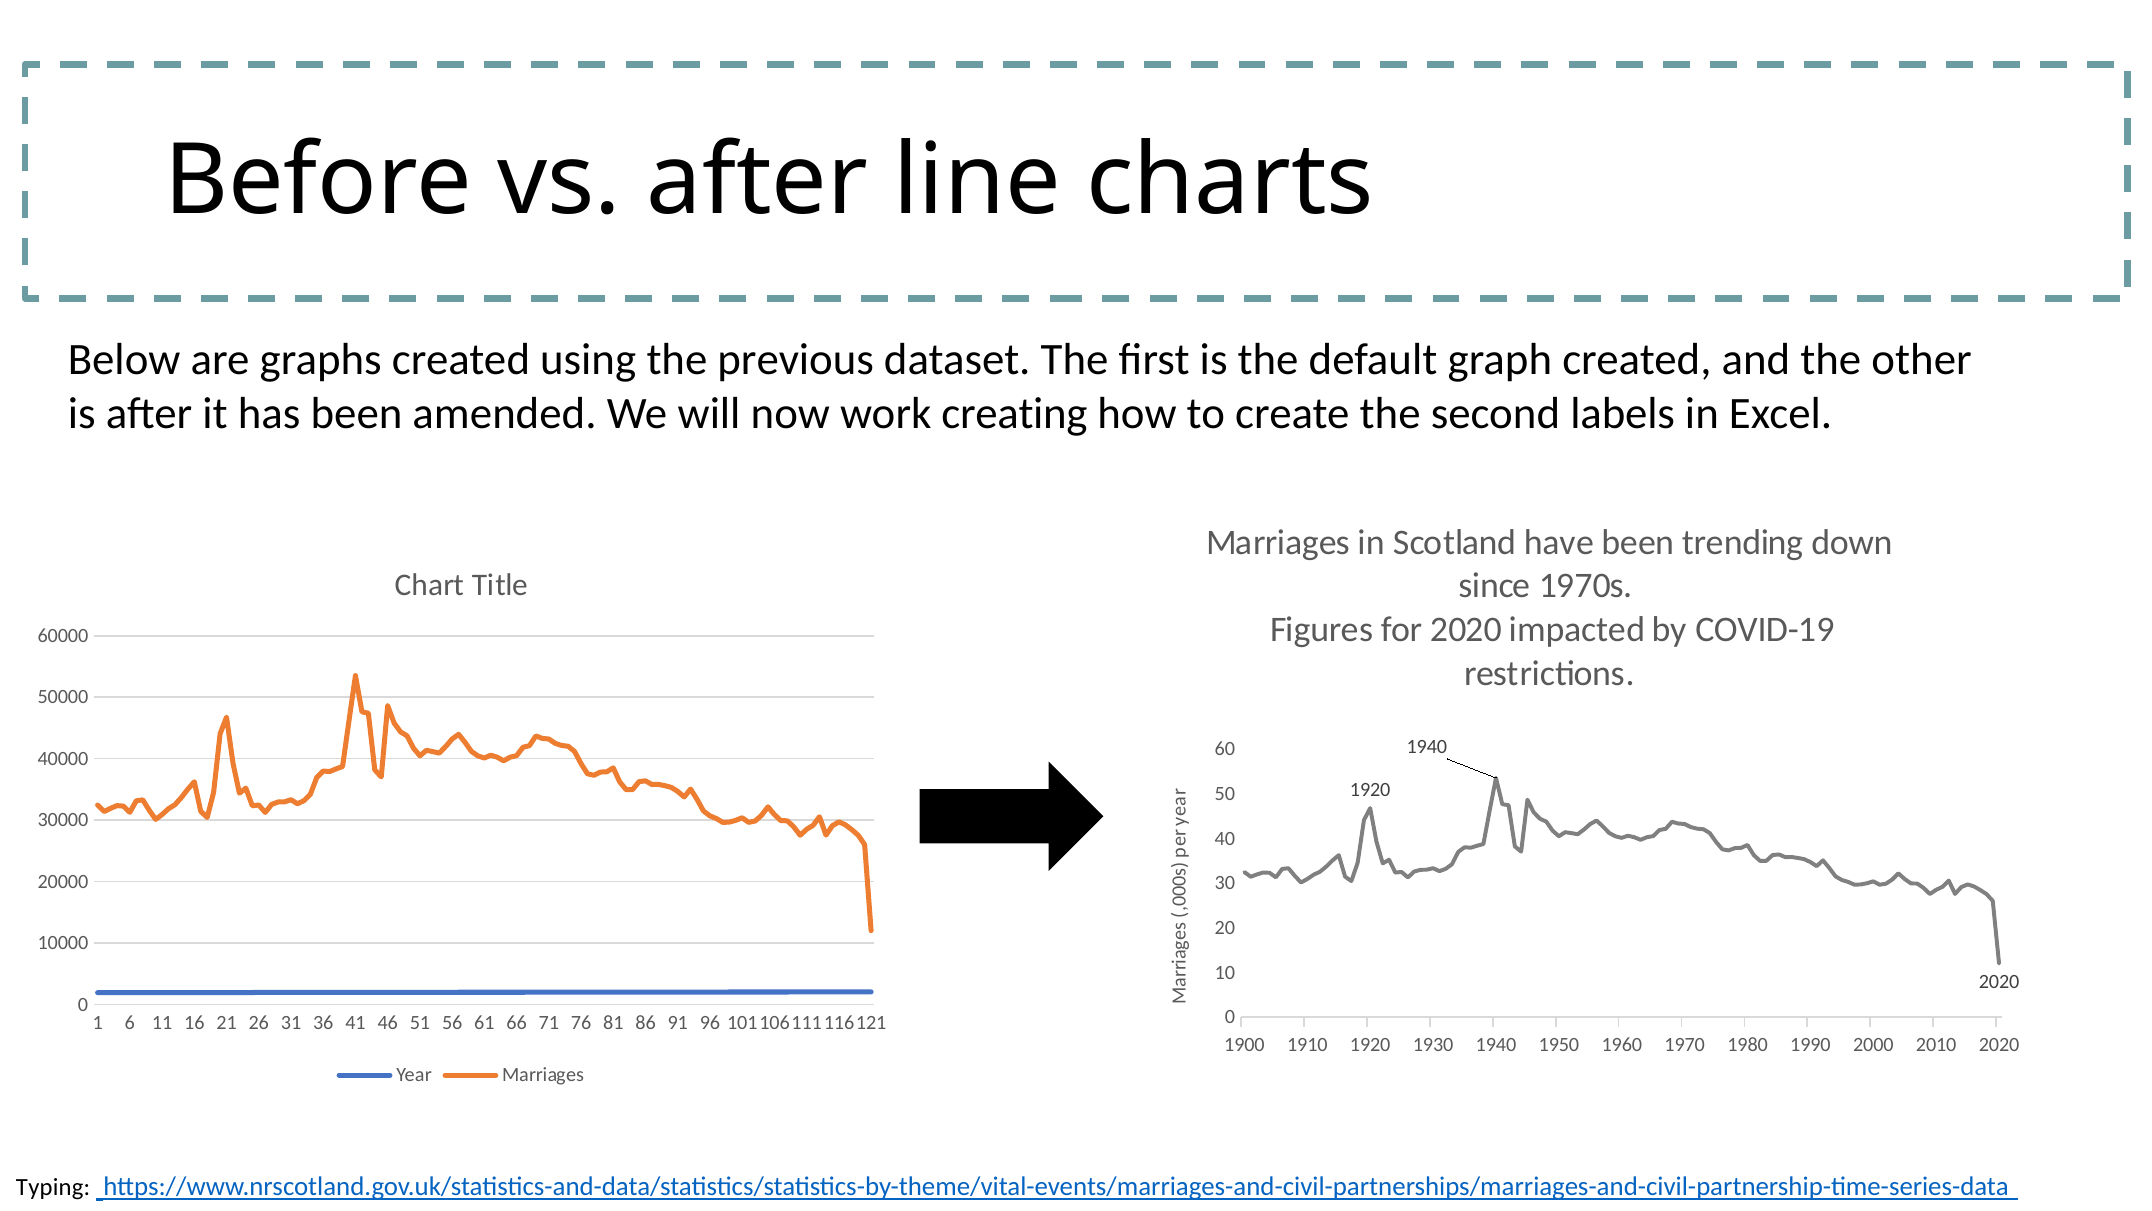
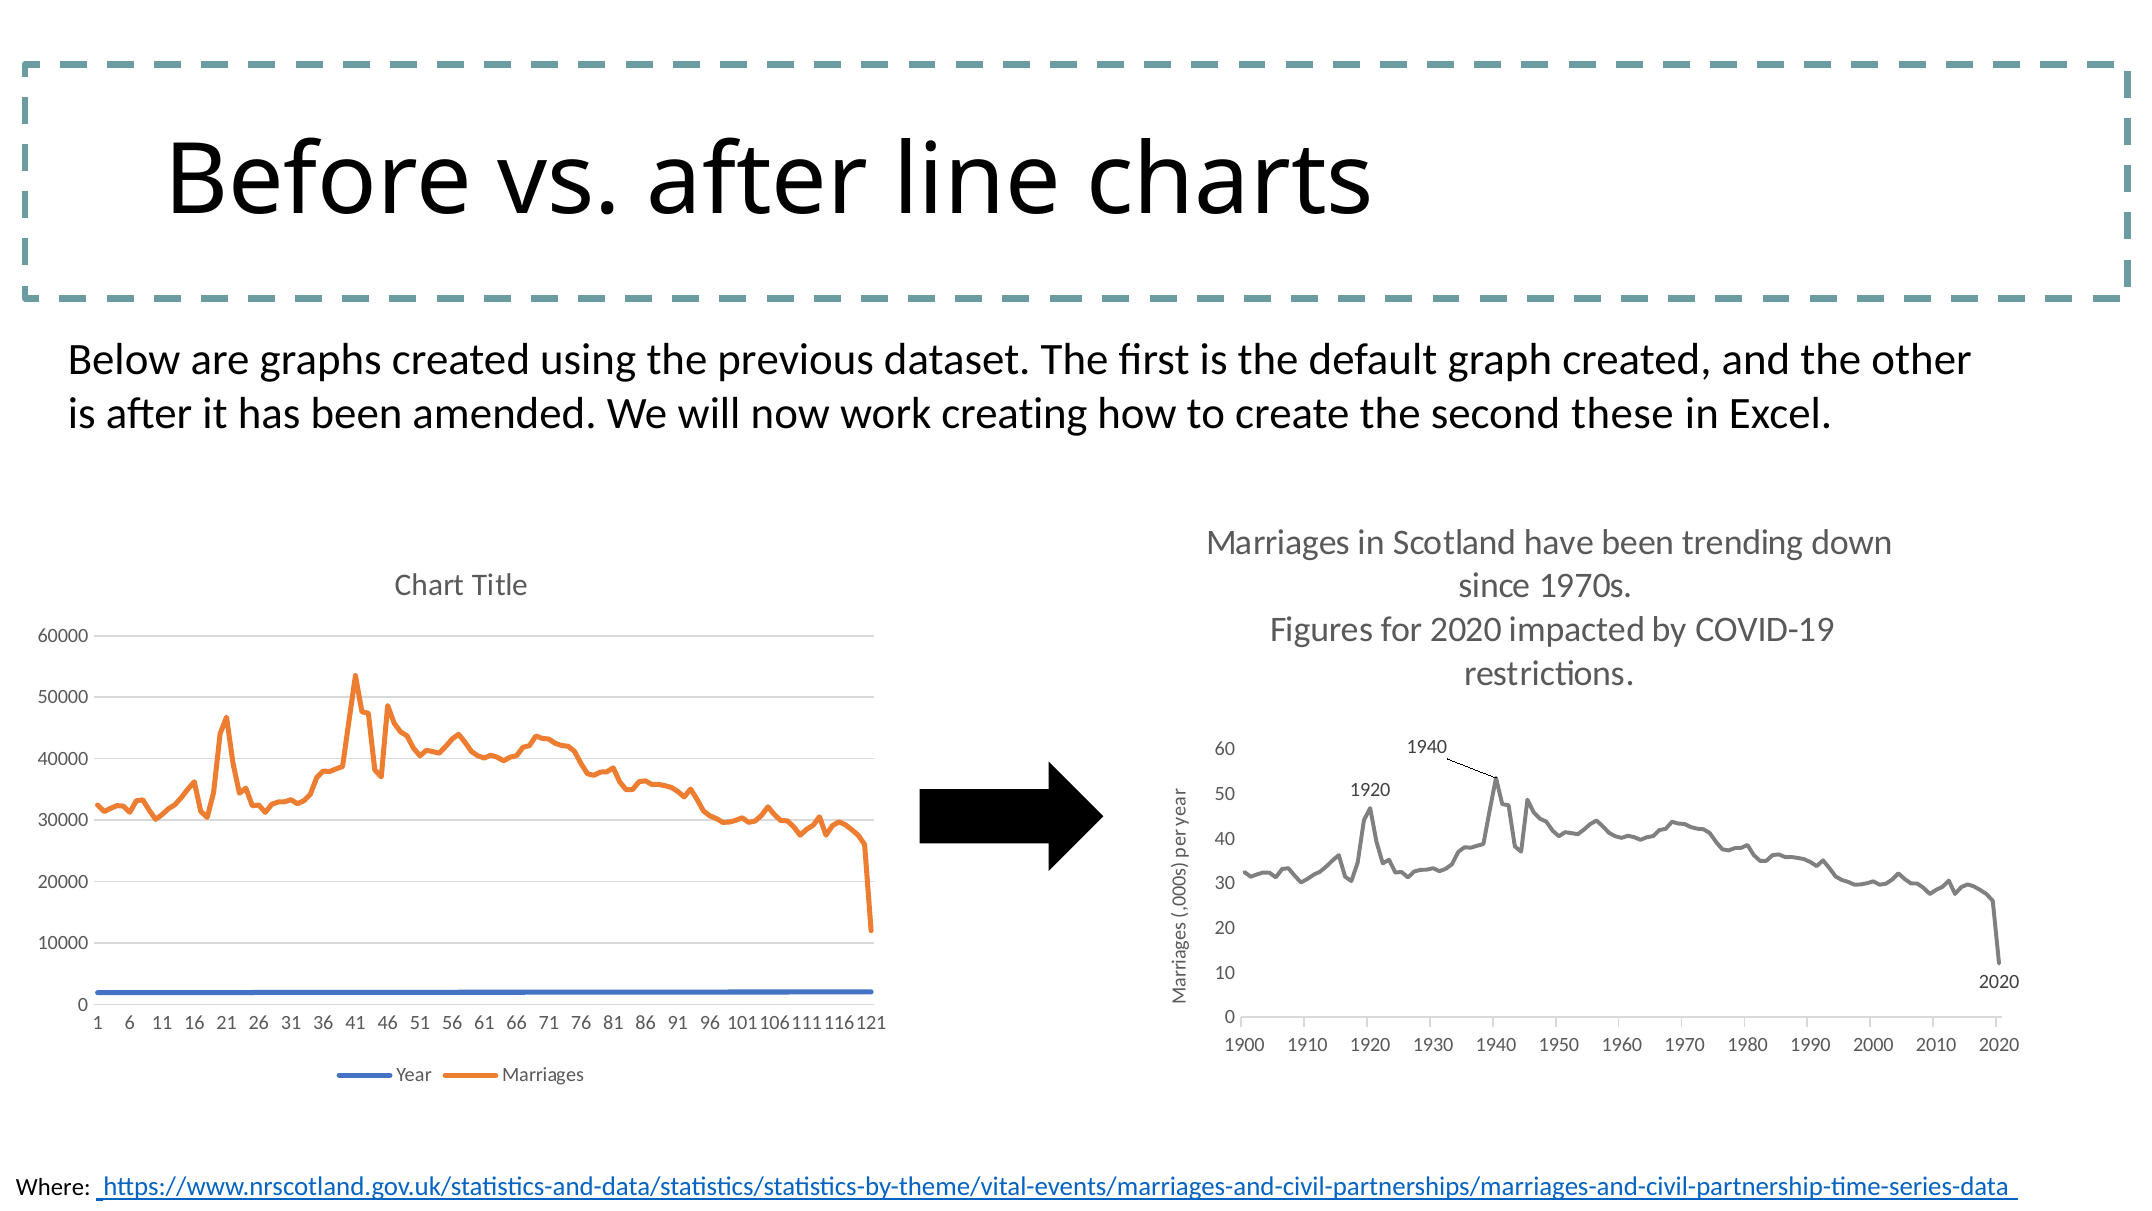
labels: labels -> these
Typing: Typing -> Where
